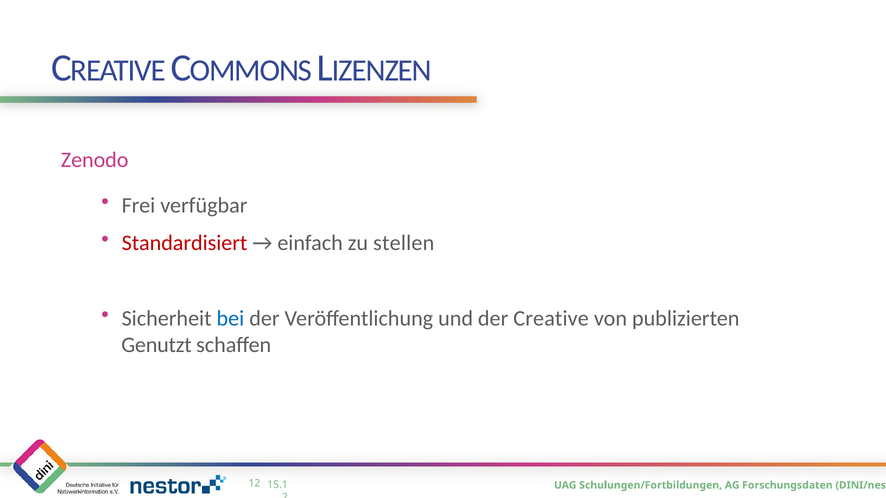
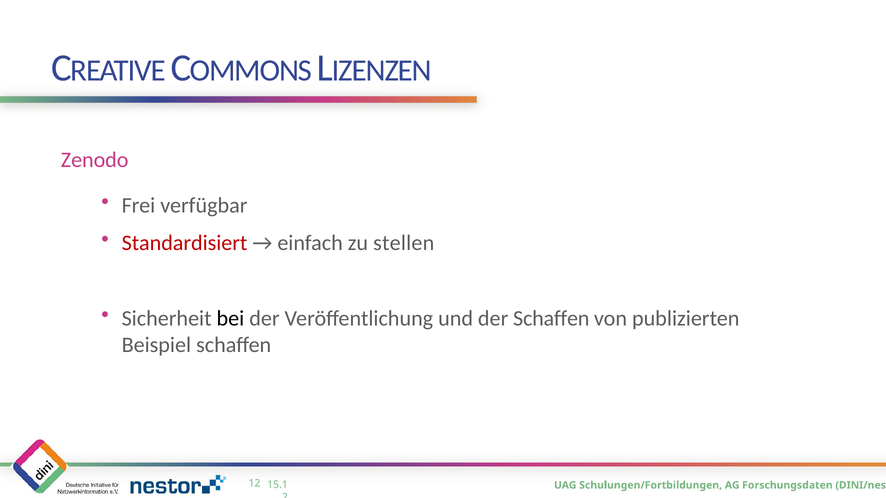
bei colour: blue -> black
der Creative: Creative -> Schaffen
Genutzt: Genutzt -> Beispiel
